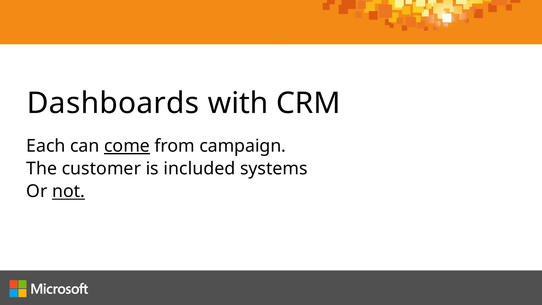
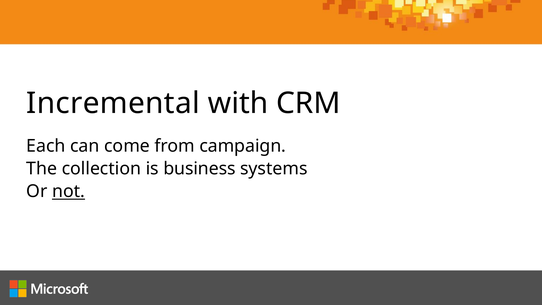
Dashboards: Dashboards -> Incremental
come underline: present -> none
customer: customer -> collection
included: included -> business
